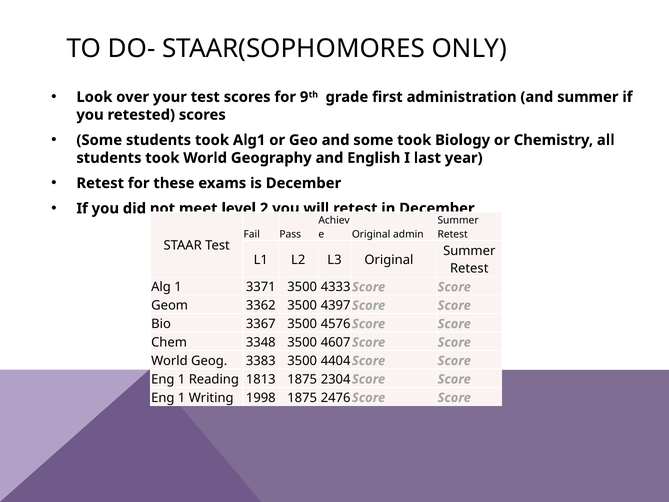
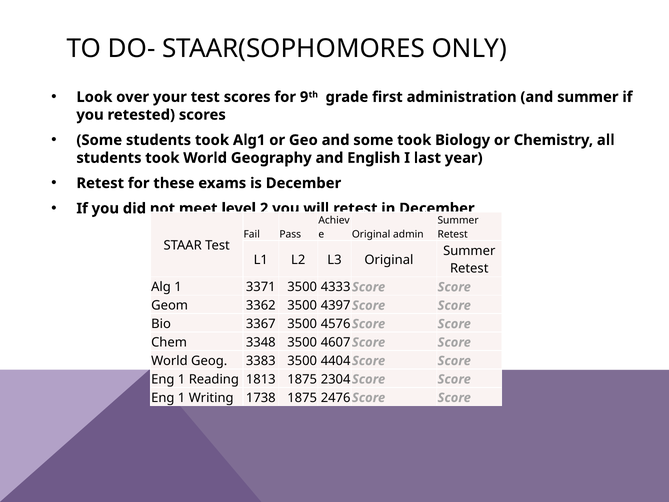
1998: 1998 -> 1738
